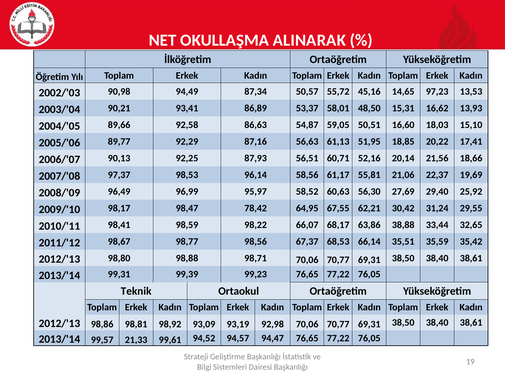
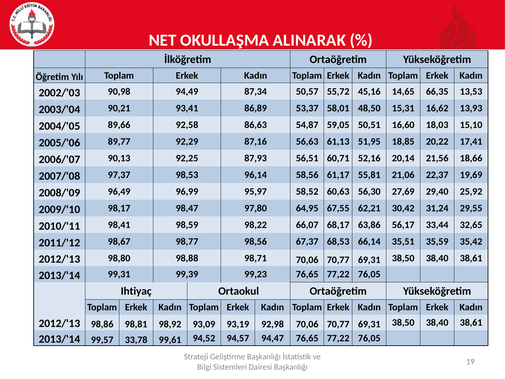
97,23: 97,23 -> 66,35
78,42: 78,42 -> 97,80
38,88: 38,88 -> 56,17
Teknik: Teknik -> Ihtiyaç
21,33: 21,33 -> 33,78
